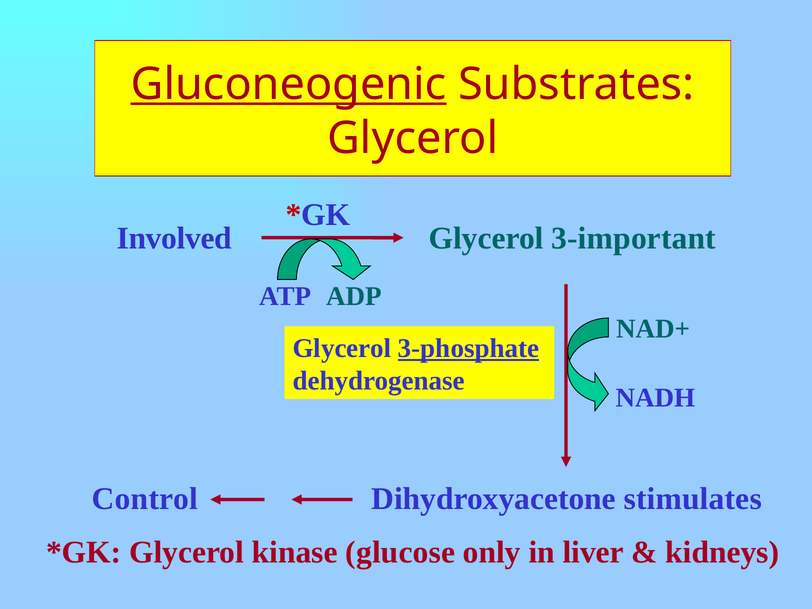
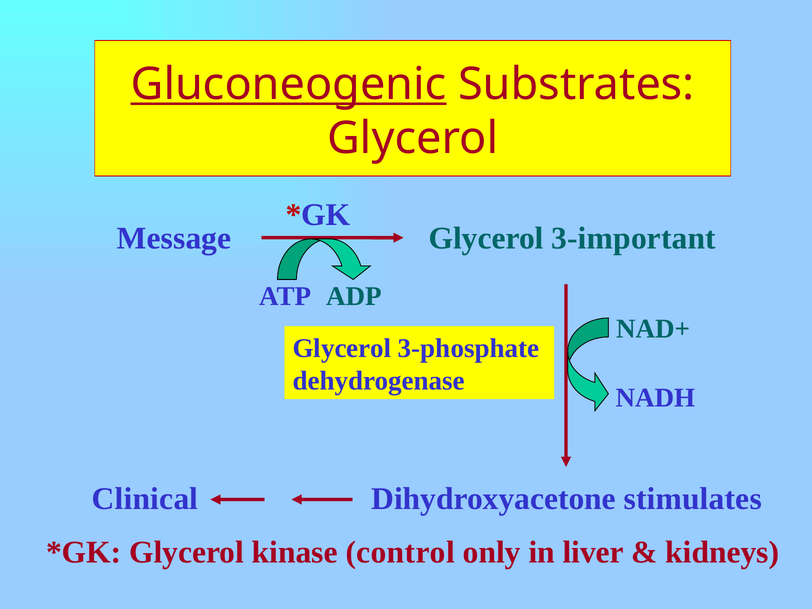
Involved: Involved -> Message
3-phosphate underline: present -> none
Control: Control -> Clinical
glucose: glucose -> control
